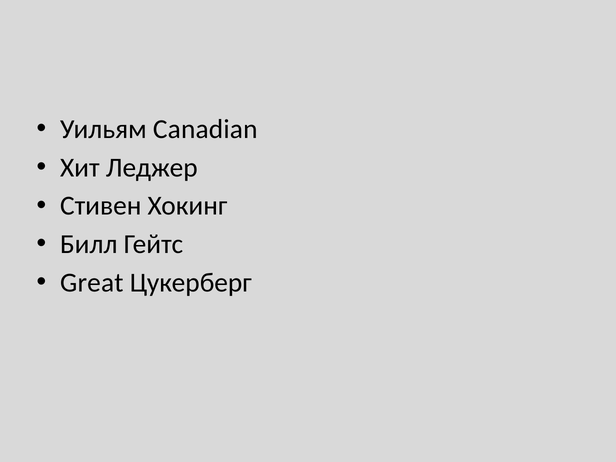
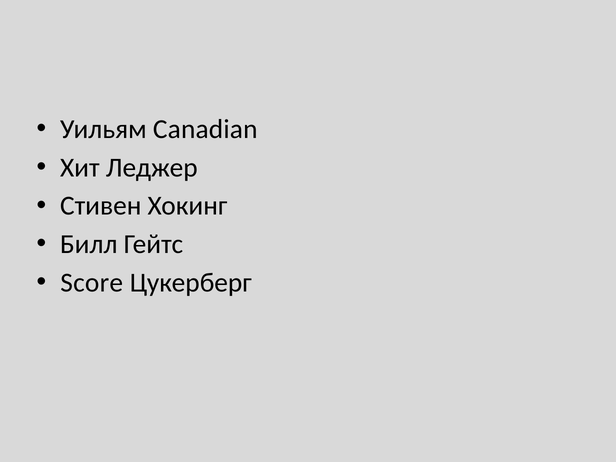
Great: Great -> Score
